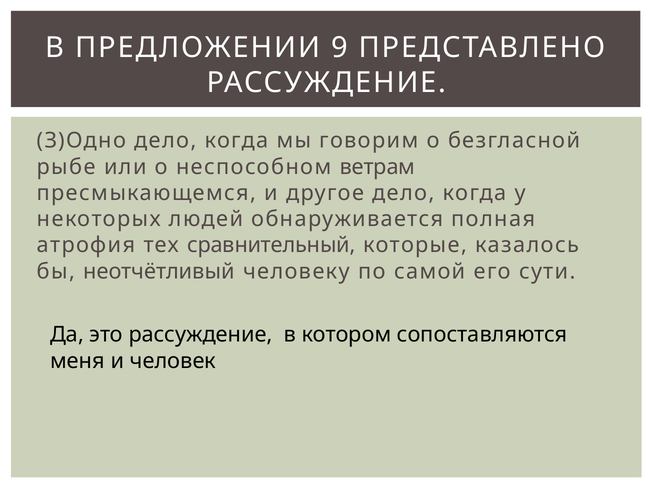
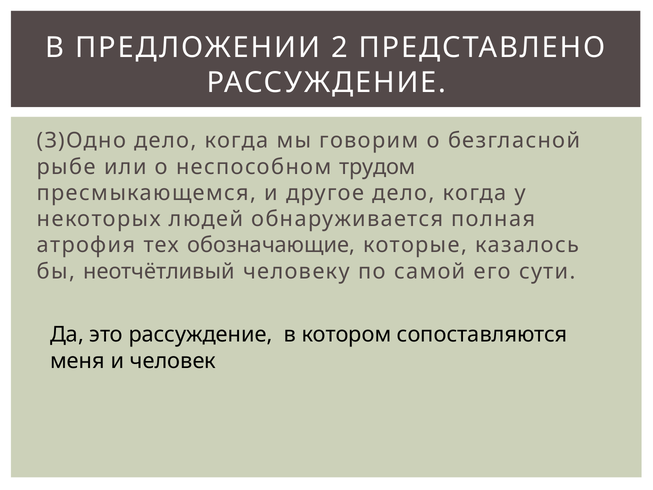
9: 9 -> 2
ветрам: ветрам -> трудом
сравнительный: сравнительный -> обозначающие
